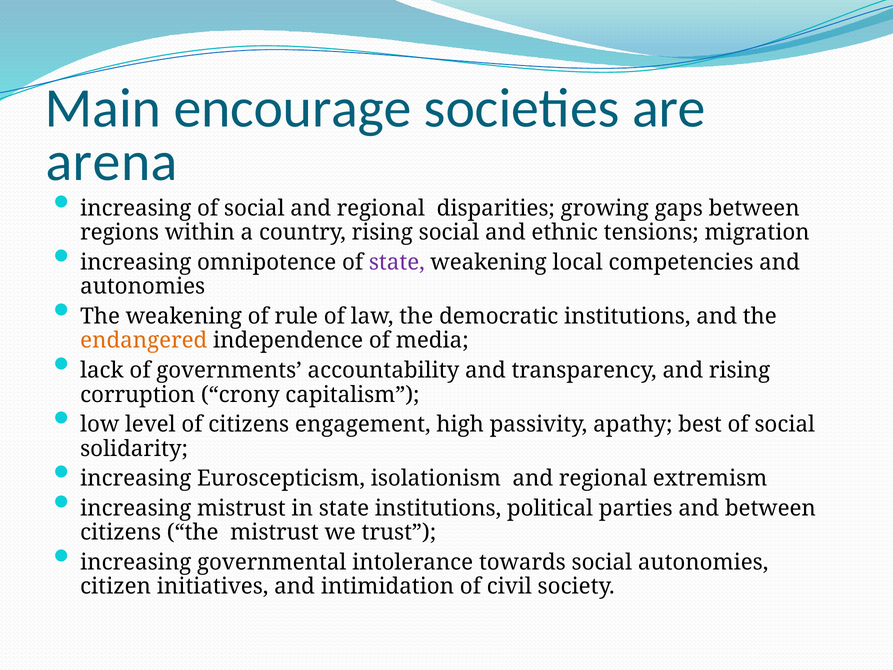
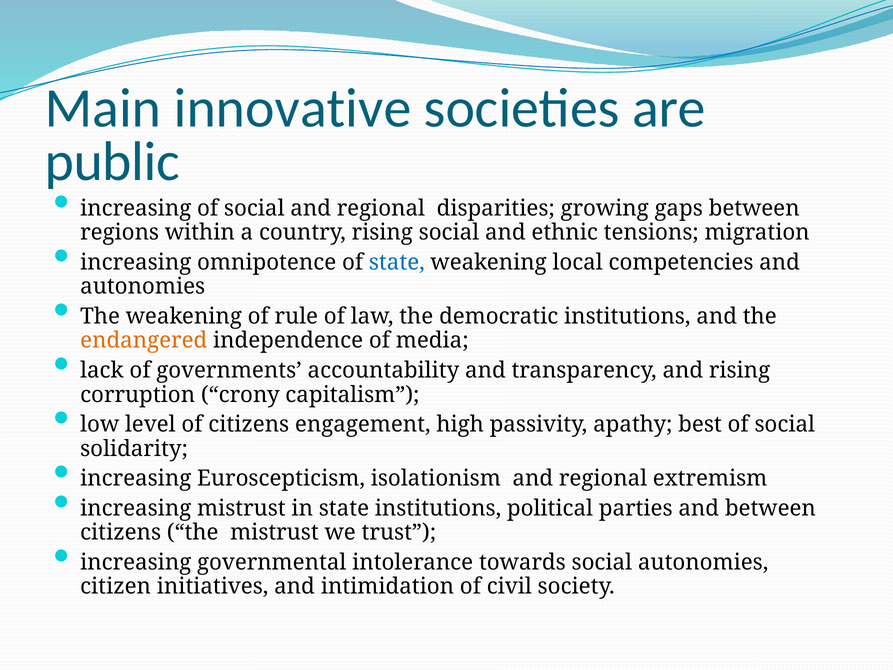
encourage: encourage -> innovative
arena: arena -> public
state at (397, 262) colour: purple -> blue
